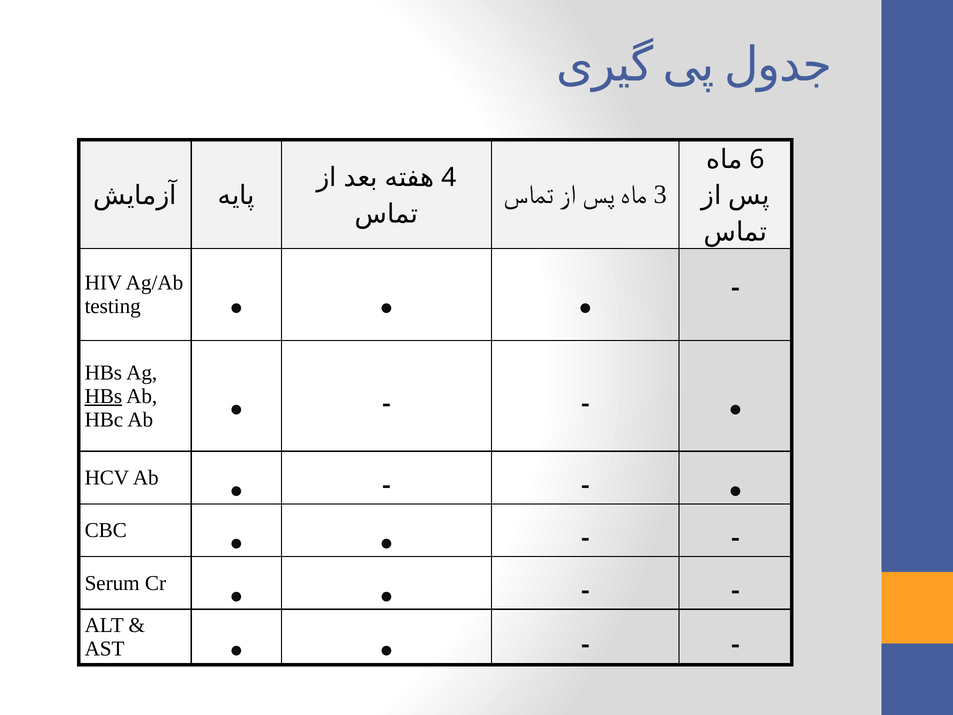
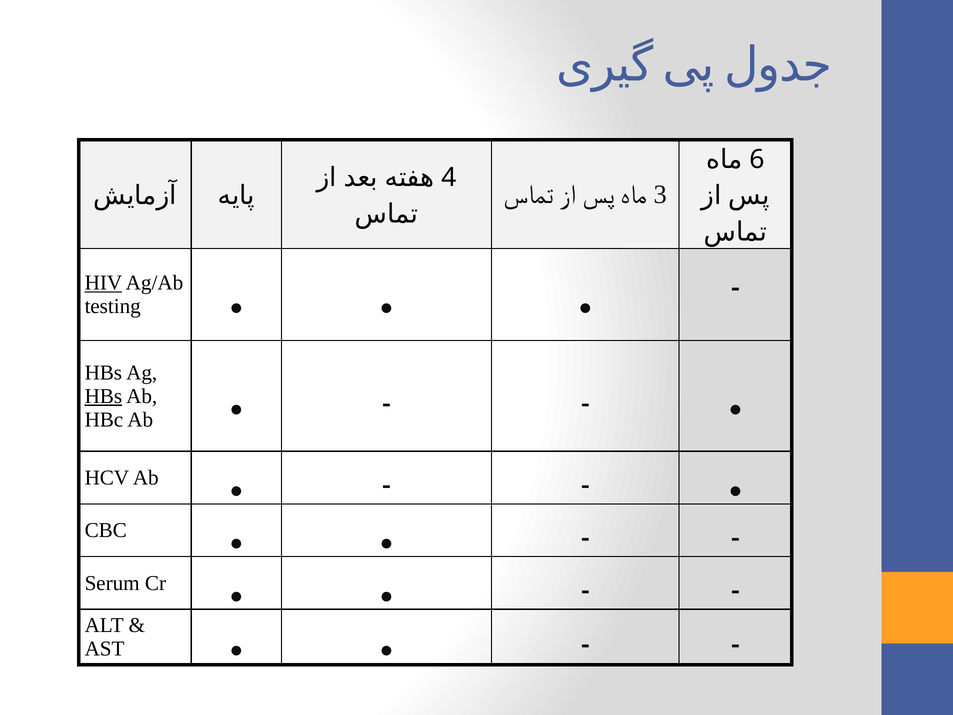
HIV underline: none -> present
